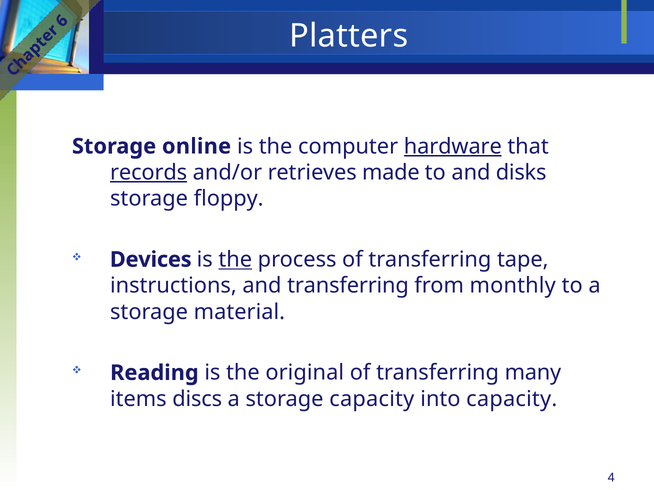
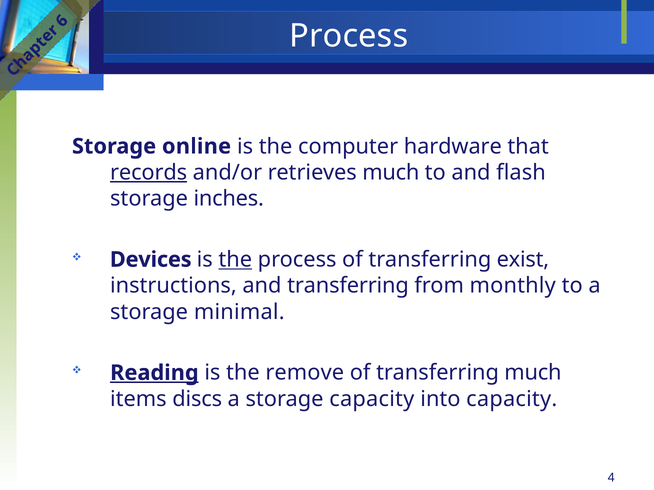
Platters at (349, 36): Platters -> Process
hardware underline: present -> none
retrieves made: made -> much
disks: disks -> flash
floppy: floppy -> inches
tape: tape -> exist
material: material -> minimal
Reading underline: none -> present
original: original -> remove
transferring many: many -> much
